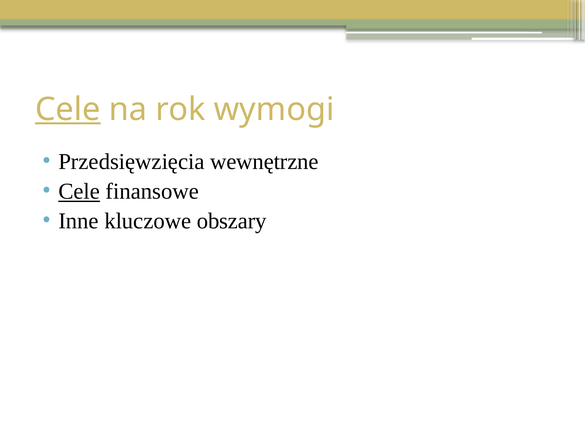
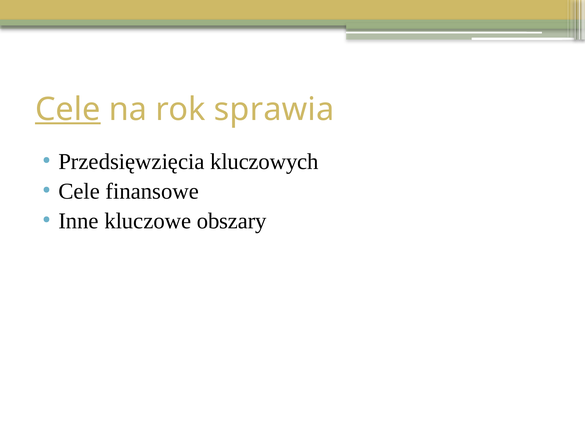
wymogi: wymogi -> sprawia
wewnętrzne: wewnętrzne -> kluczowych
Cele at (79, 192) underline: present -> none
